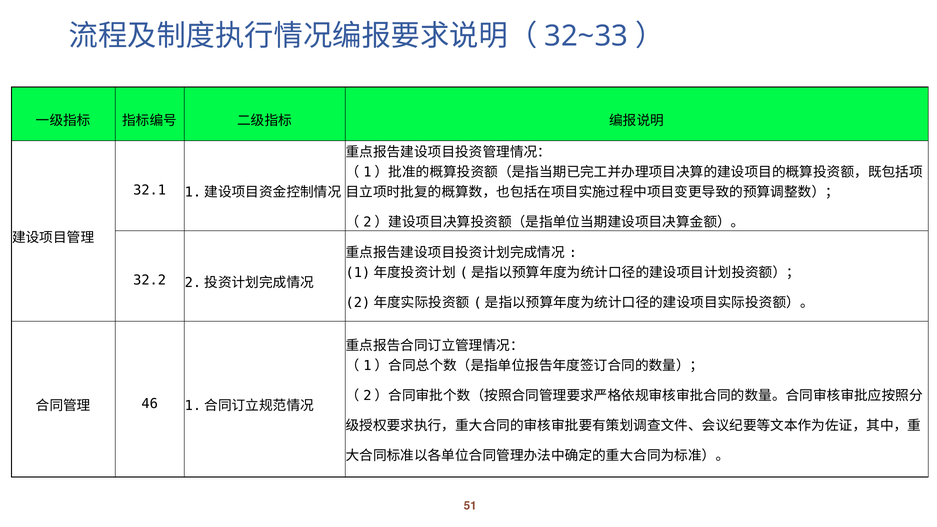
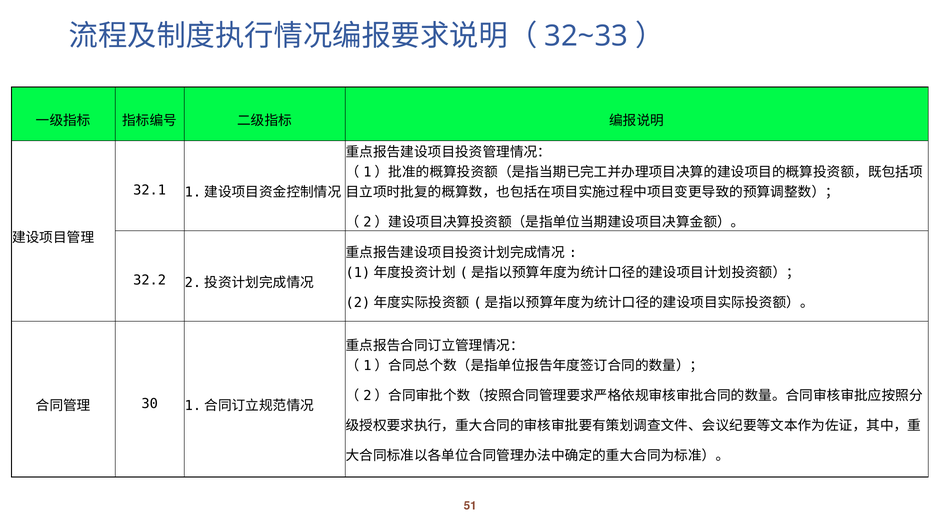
46: 46 -> 30
